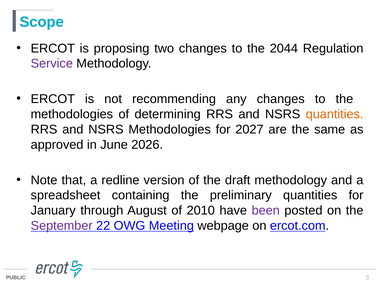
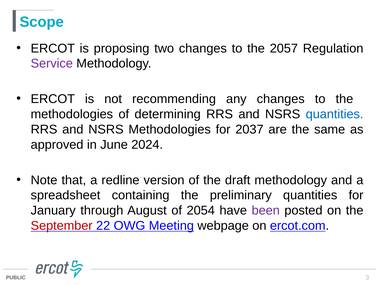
2044: 2044 -> 2057
quantities at (335, 114) colour: orange -> blue
2027: 2027 -> 2037
2026: 2026 -> 2024
2010: 2010 -> 2054
September colour: purple -> red
